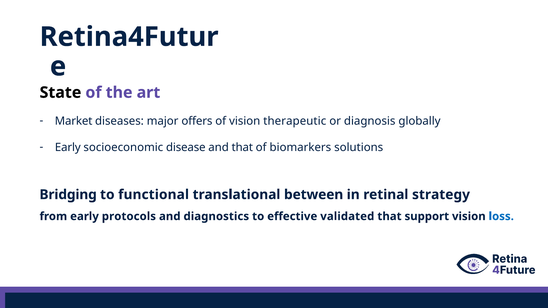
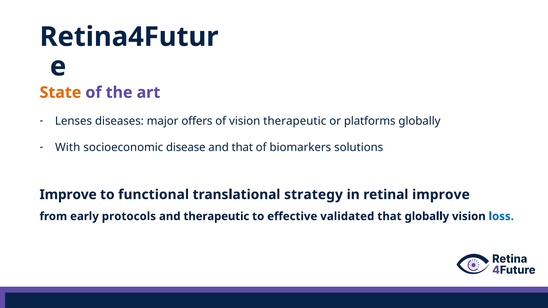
State colour: black -> orange
Market: Market -> Lenses
diagnosis: diagnosis -> platforms
Early at (68, 148): Early -> With
Bridging at (68, 195): Bridging -> Improve
between: between -> strategy
retinal strategy: strategy -> improve
and diagnostics: diagnostics -> therapeutic
that support: support -> globally
